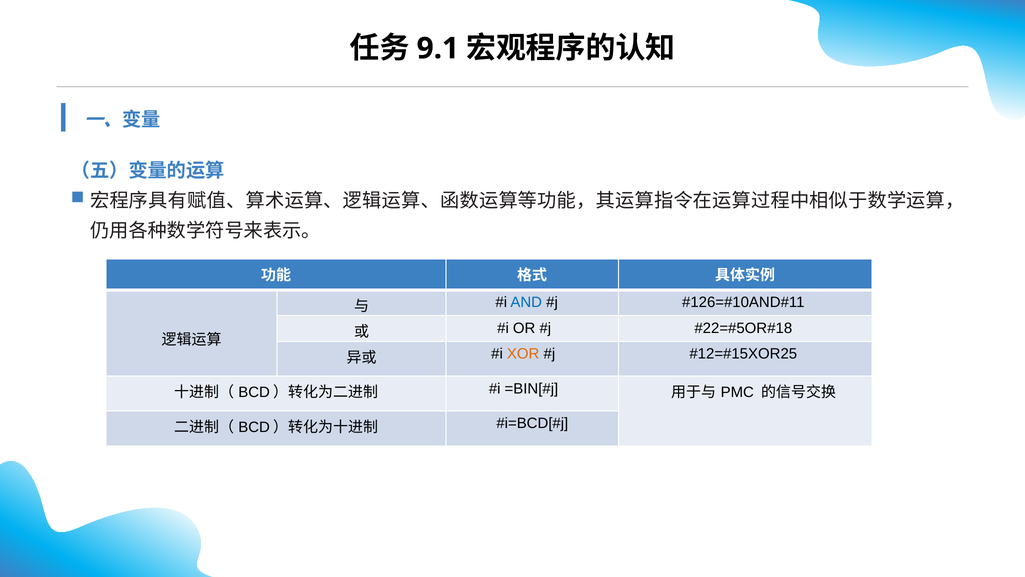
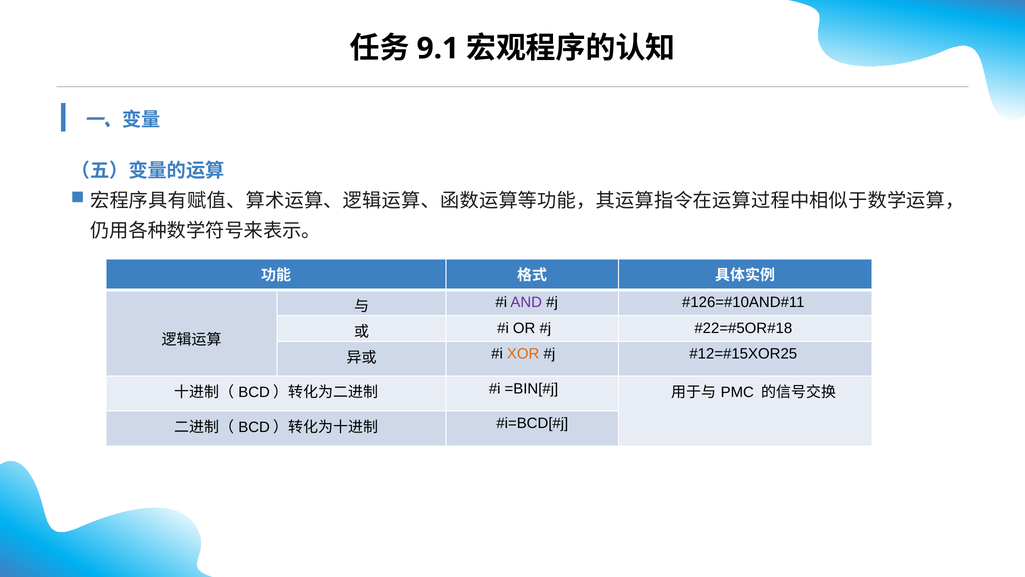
AND colour: blue -> purple
